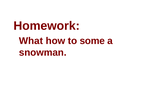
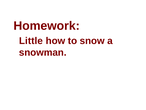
What: What -> Little
some: some -> snow
